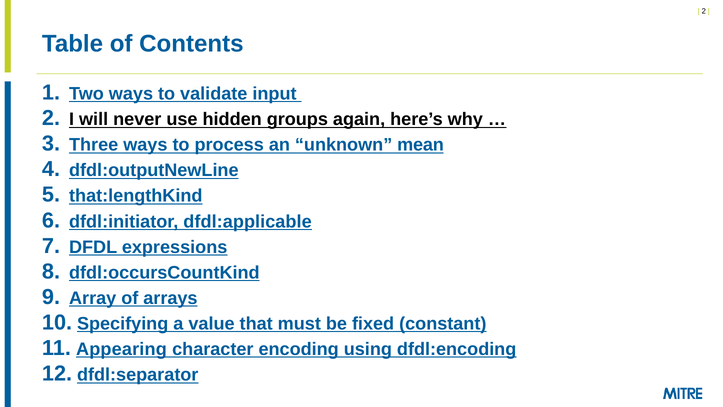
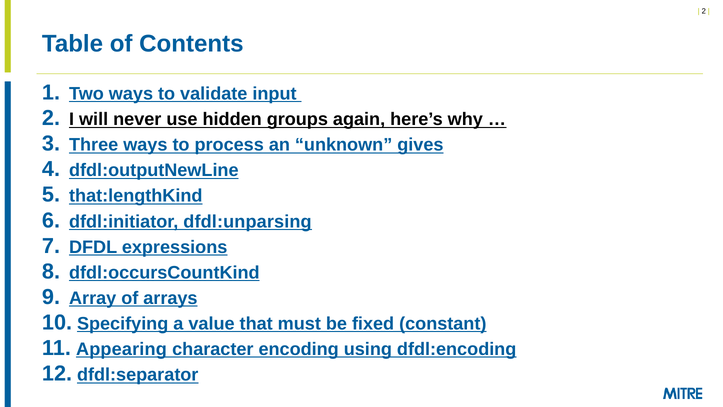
mean: mean -> gives
dfdl:applicable: dfdl:applicable -> dfdl:unparsing
